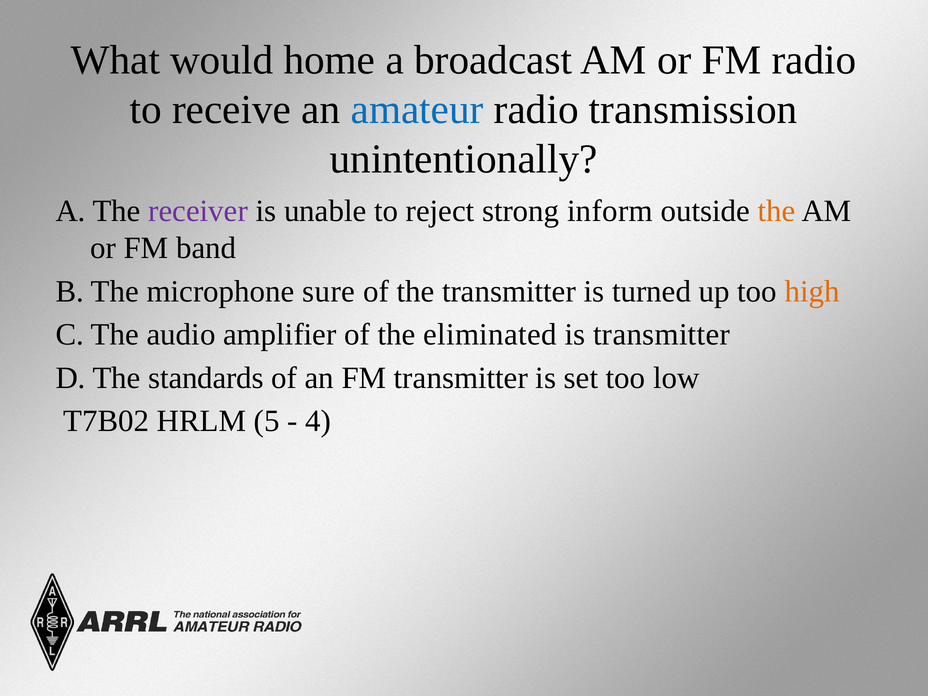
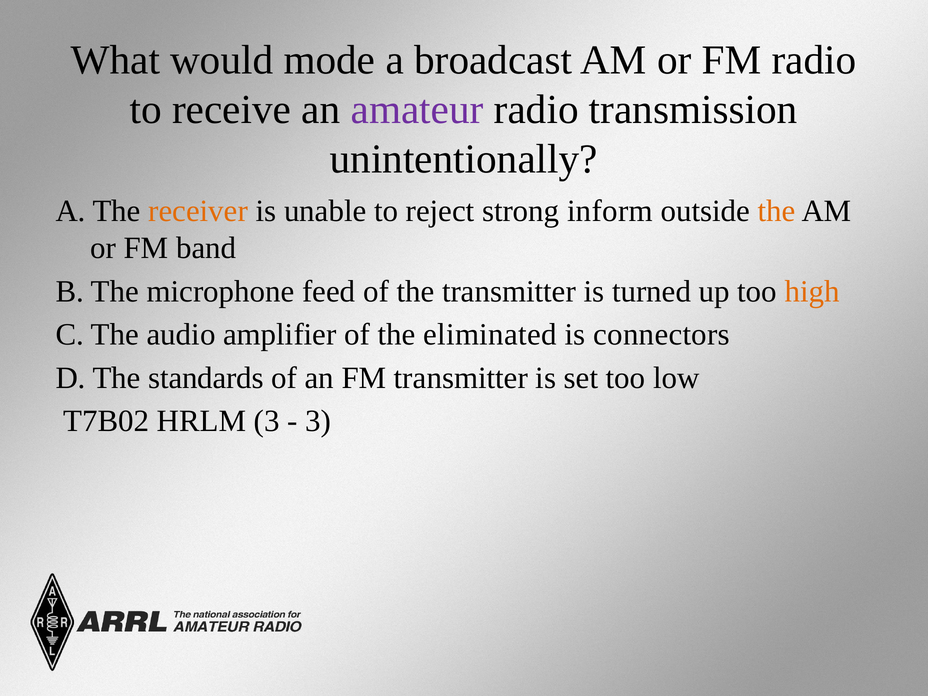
home: home -> mode
amateur colour: blue -> purple
receiver colour: purple -> orange
sure: sure -> feed
is transmitter: transmitter -> connectors
HRLM 5: 5 -> 3
4 at (318, 421): 4 -> 3
